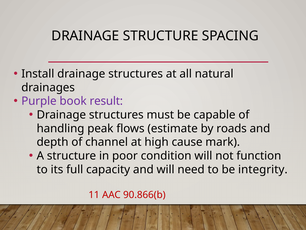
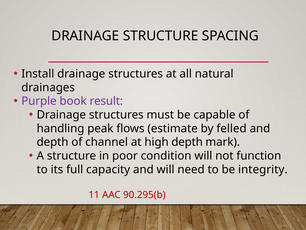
roads: roads -> felled
high cause: cause -> depth
90.866(b: 90.866(b -> 90.295(b
